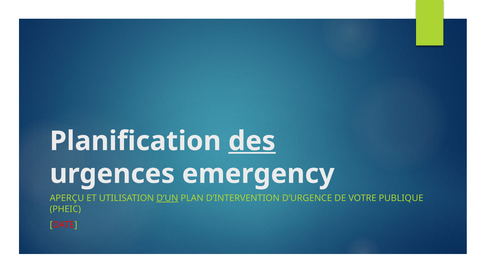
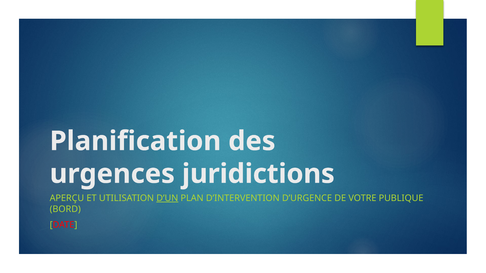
des underline: present -> none
emergency: emergency -> juridictions
PHEIC: PHEIC -> BORD
